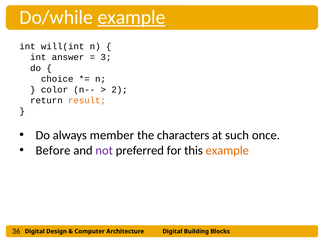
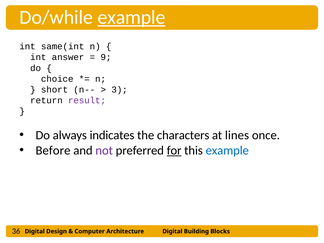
will(int: will(int -> same(int
3: 3 -> 9
color: color -> short
2: 2 -> 3
result colour: orange -> purple
member: member -> indicates
such: such -> lines
for underline: none -> present
example at (227, 150) colour: orange -> blue
